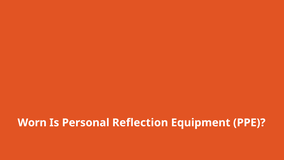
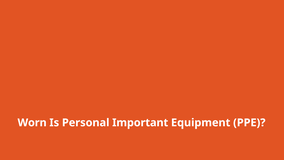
Reflection: Reflection -> Important
